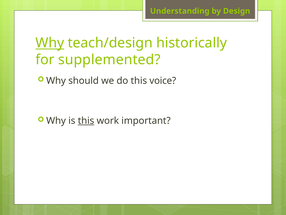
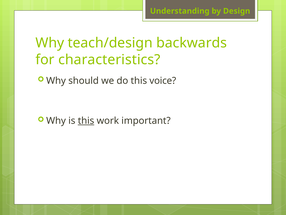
Why at (50, 43) underline: present -> none
historically: historically -> backwards
supplemented: supplemented -> characteristics
